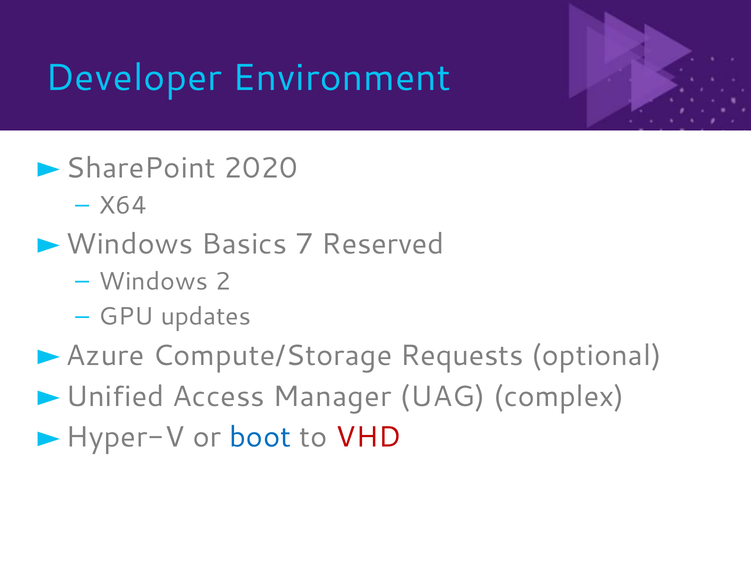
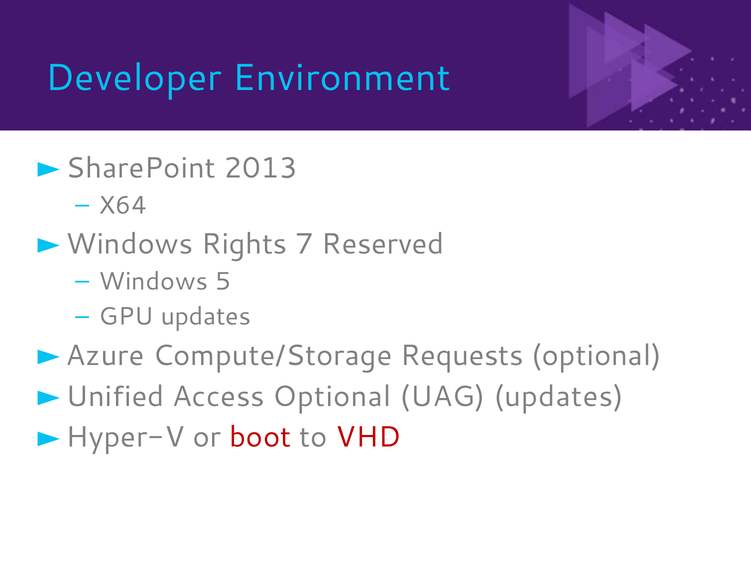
2020: 2020 -> 2013
Basics: Basics -> Rights
2: 2 -> 5
Access Manager: Manager -> Optional
UAG complex: complex -> updates
boot colour: blue -> red
